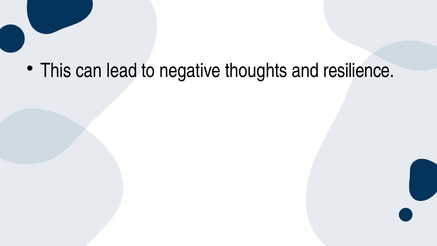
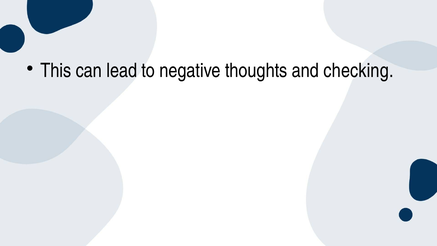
resilience: resilience -> checking
